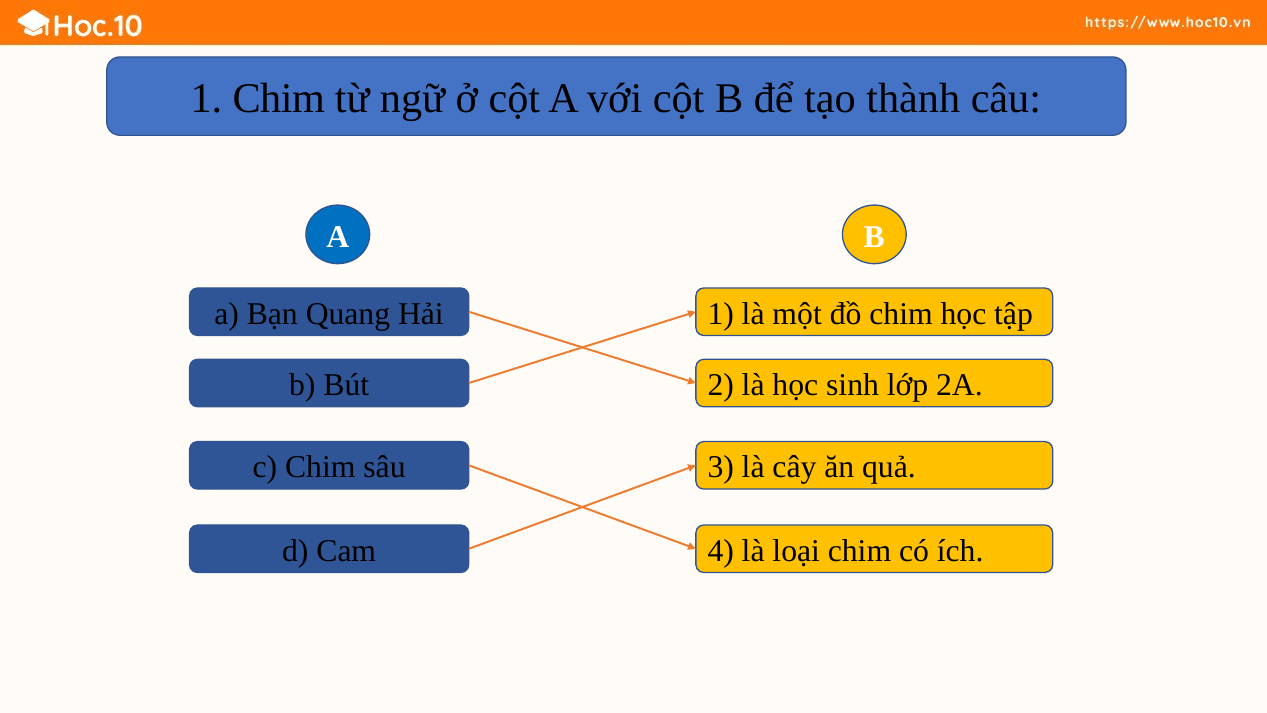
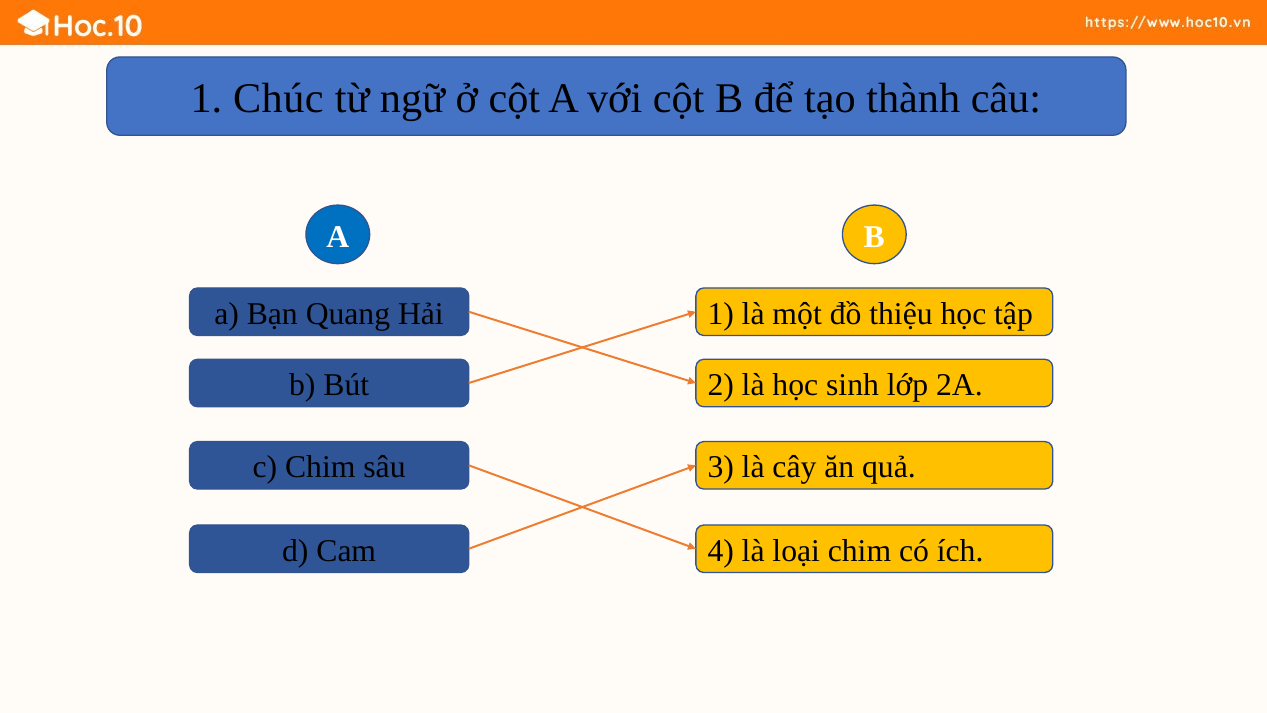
1 Chim: Chim -> Chúc
đồ chim: chim -> thiệu
